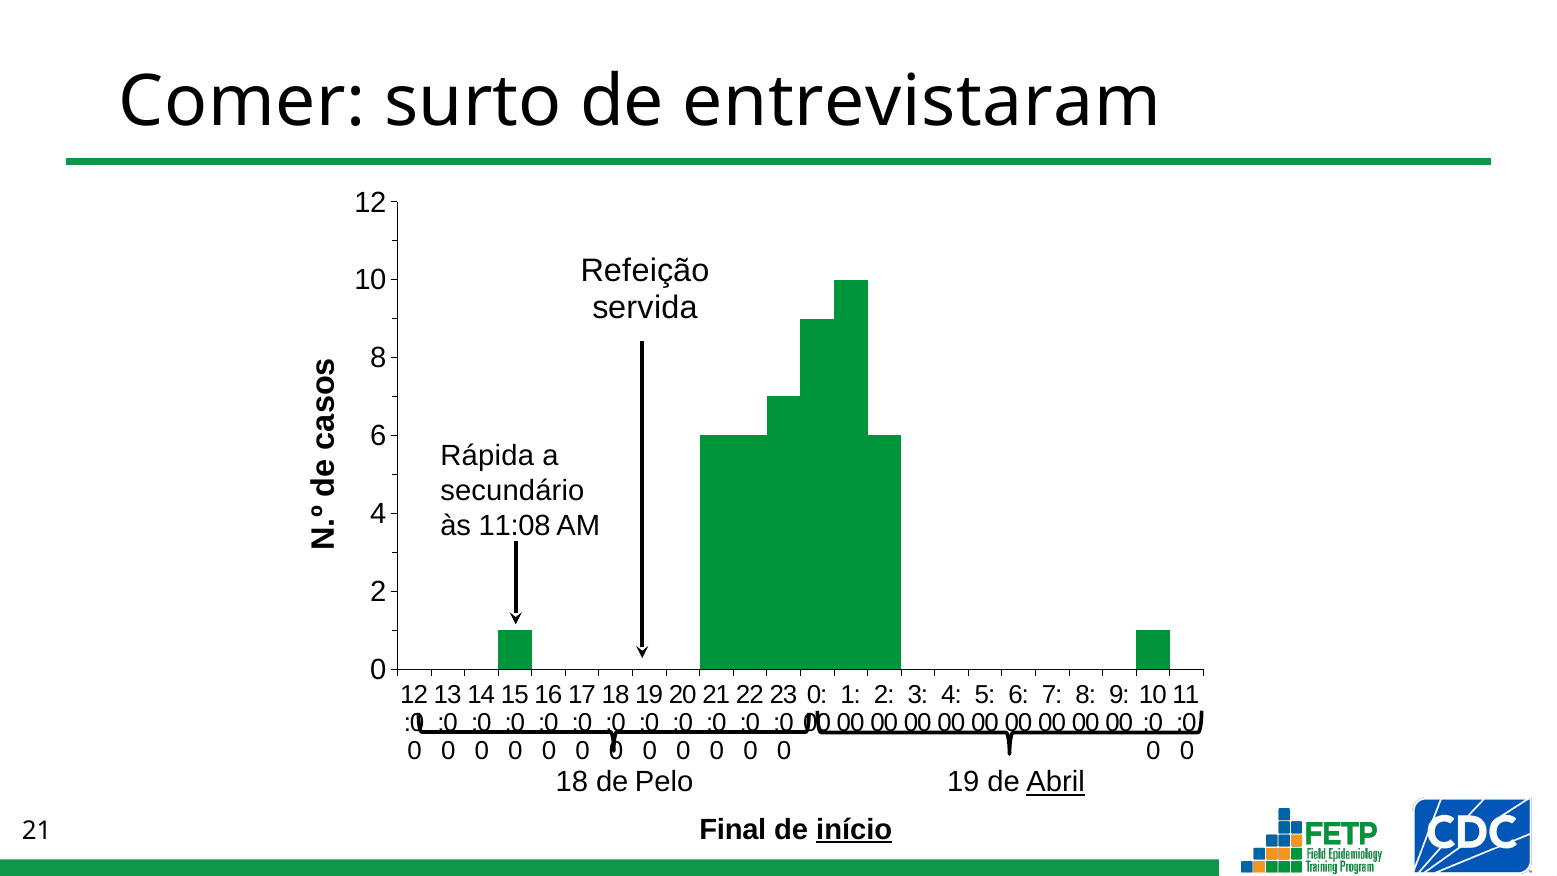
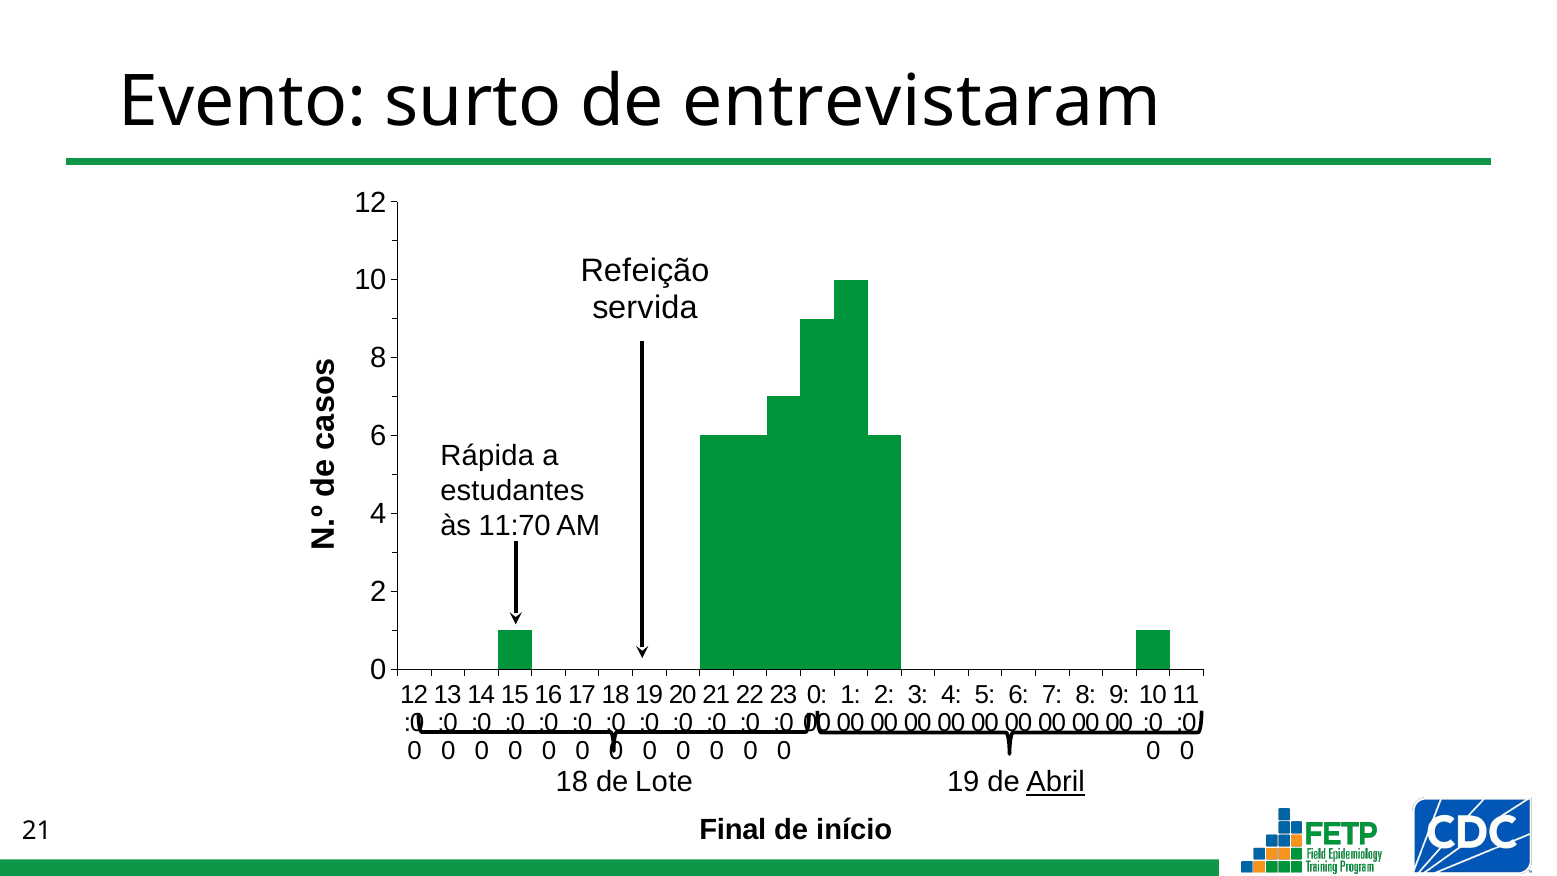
Comer: Comer -> Evento
secundário: secundário -> estudantes
11:08: 11:08 -> 11:70
Pelo: Pelo -> Lote
início underline: present -> none
